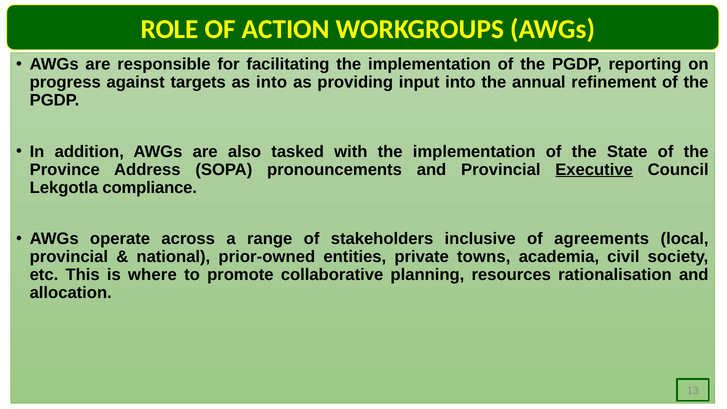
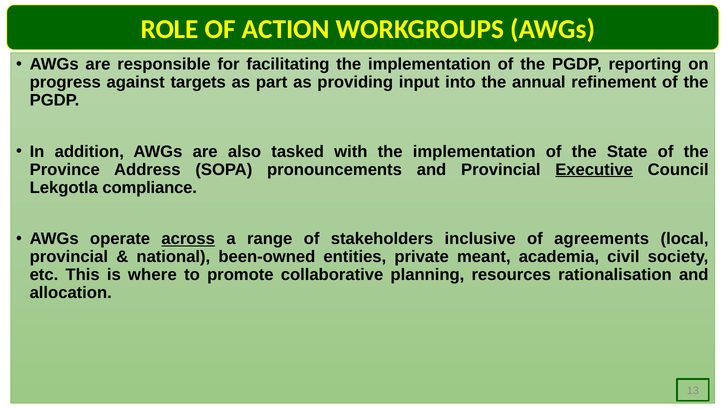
as into: into -> part
across underline: none -> present
prior-owned: prior-owned -> been-owned
towns: towns -> meant
